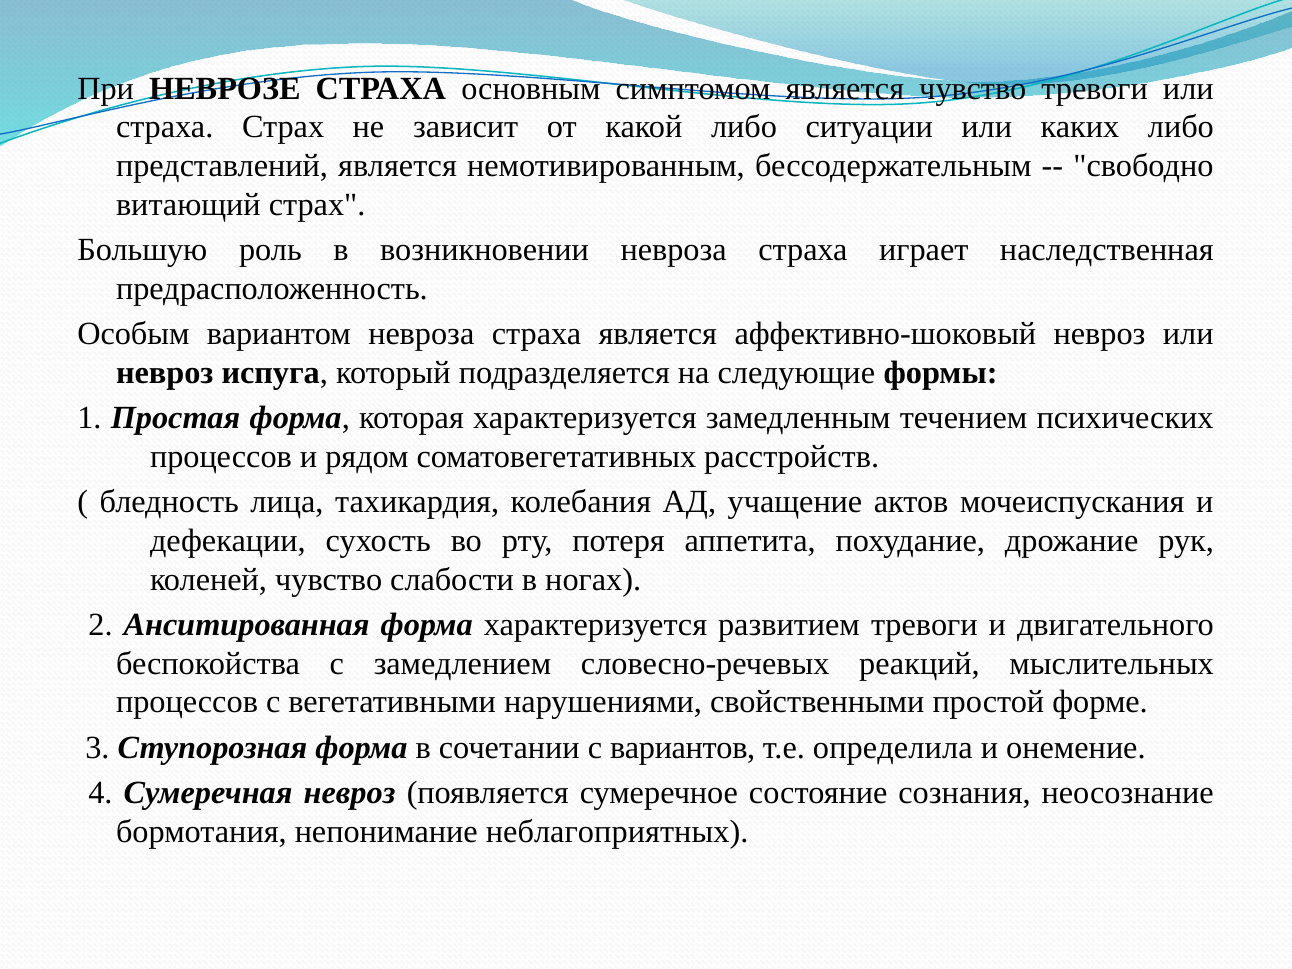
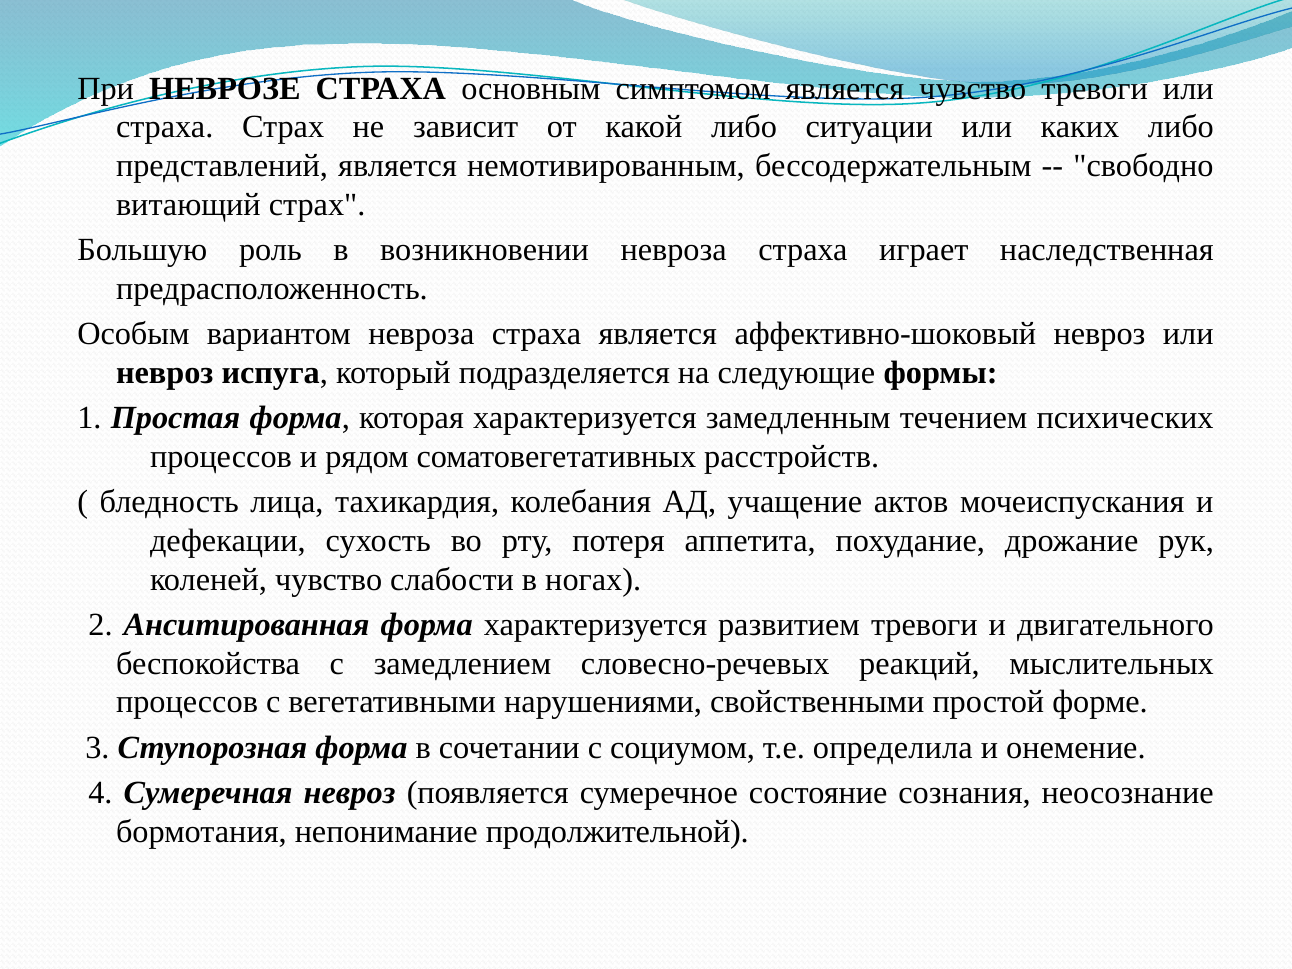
вариантов: вариантов -> социумом
неблагоприятных: неблагоприятных -> продолжительной
